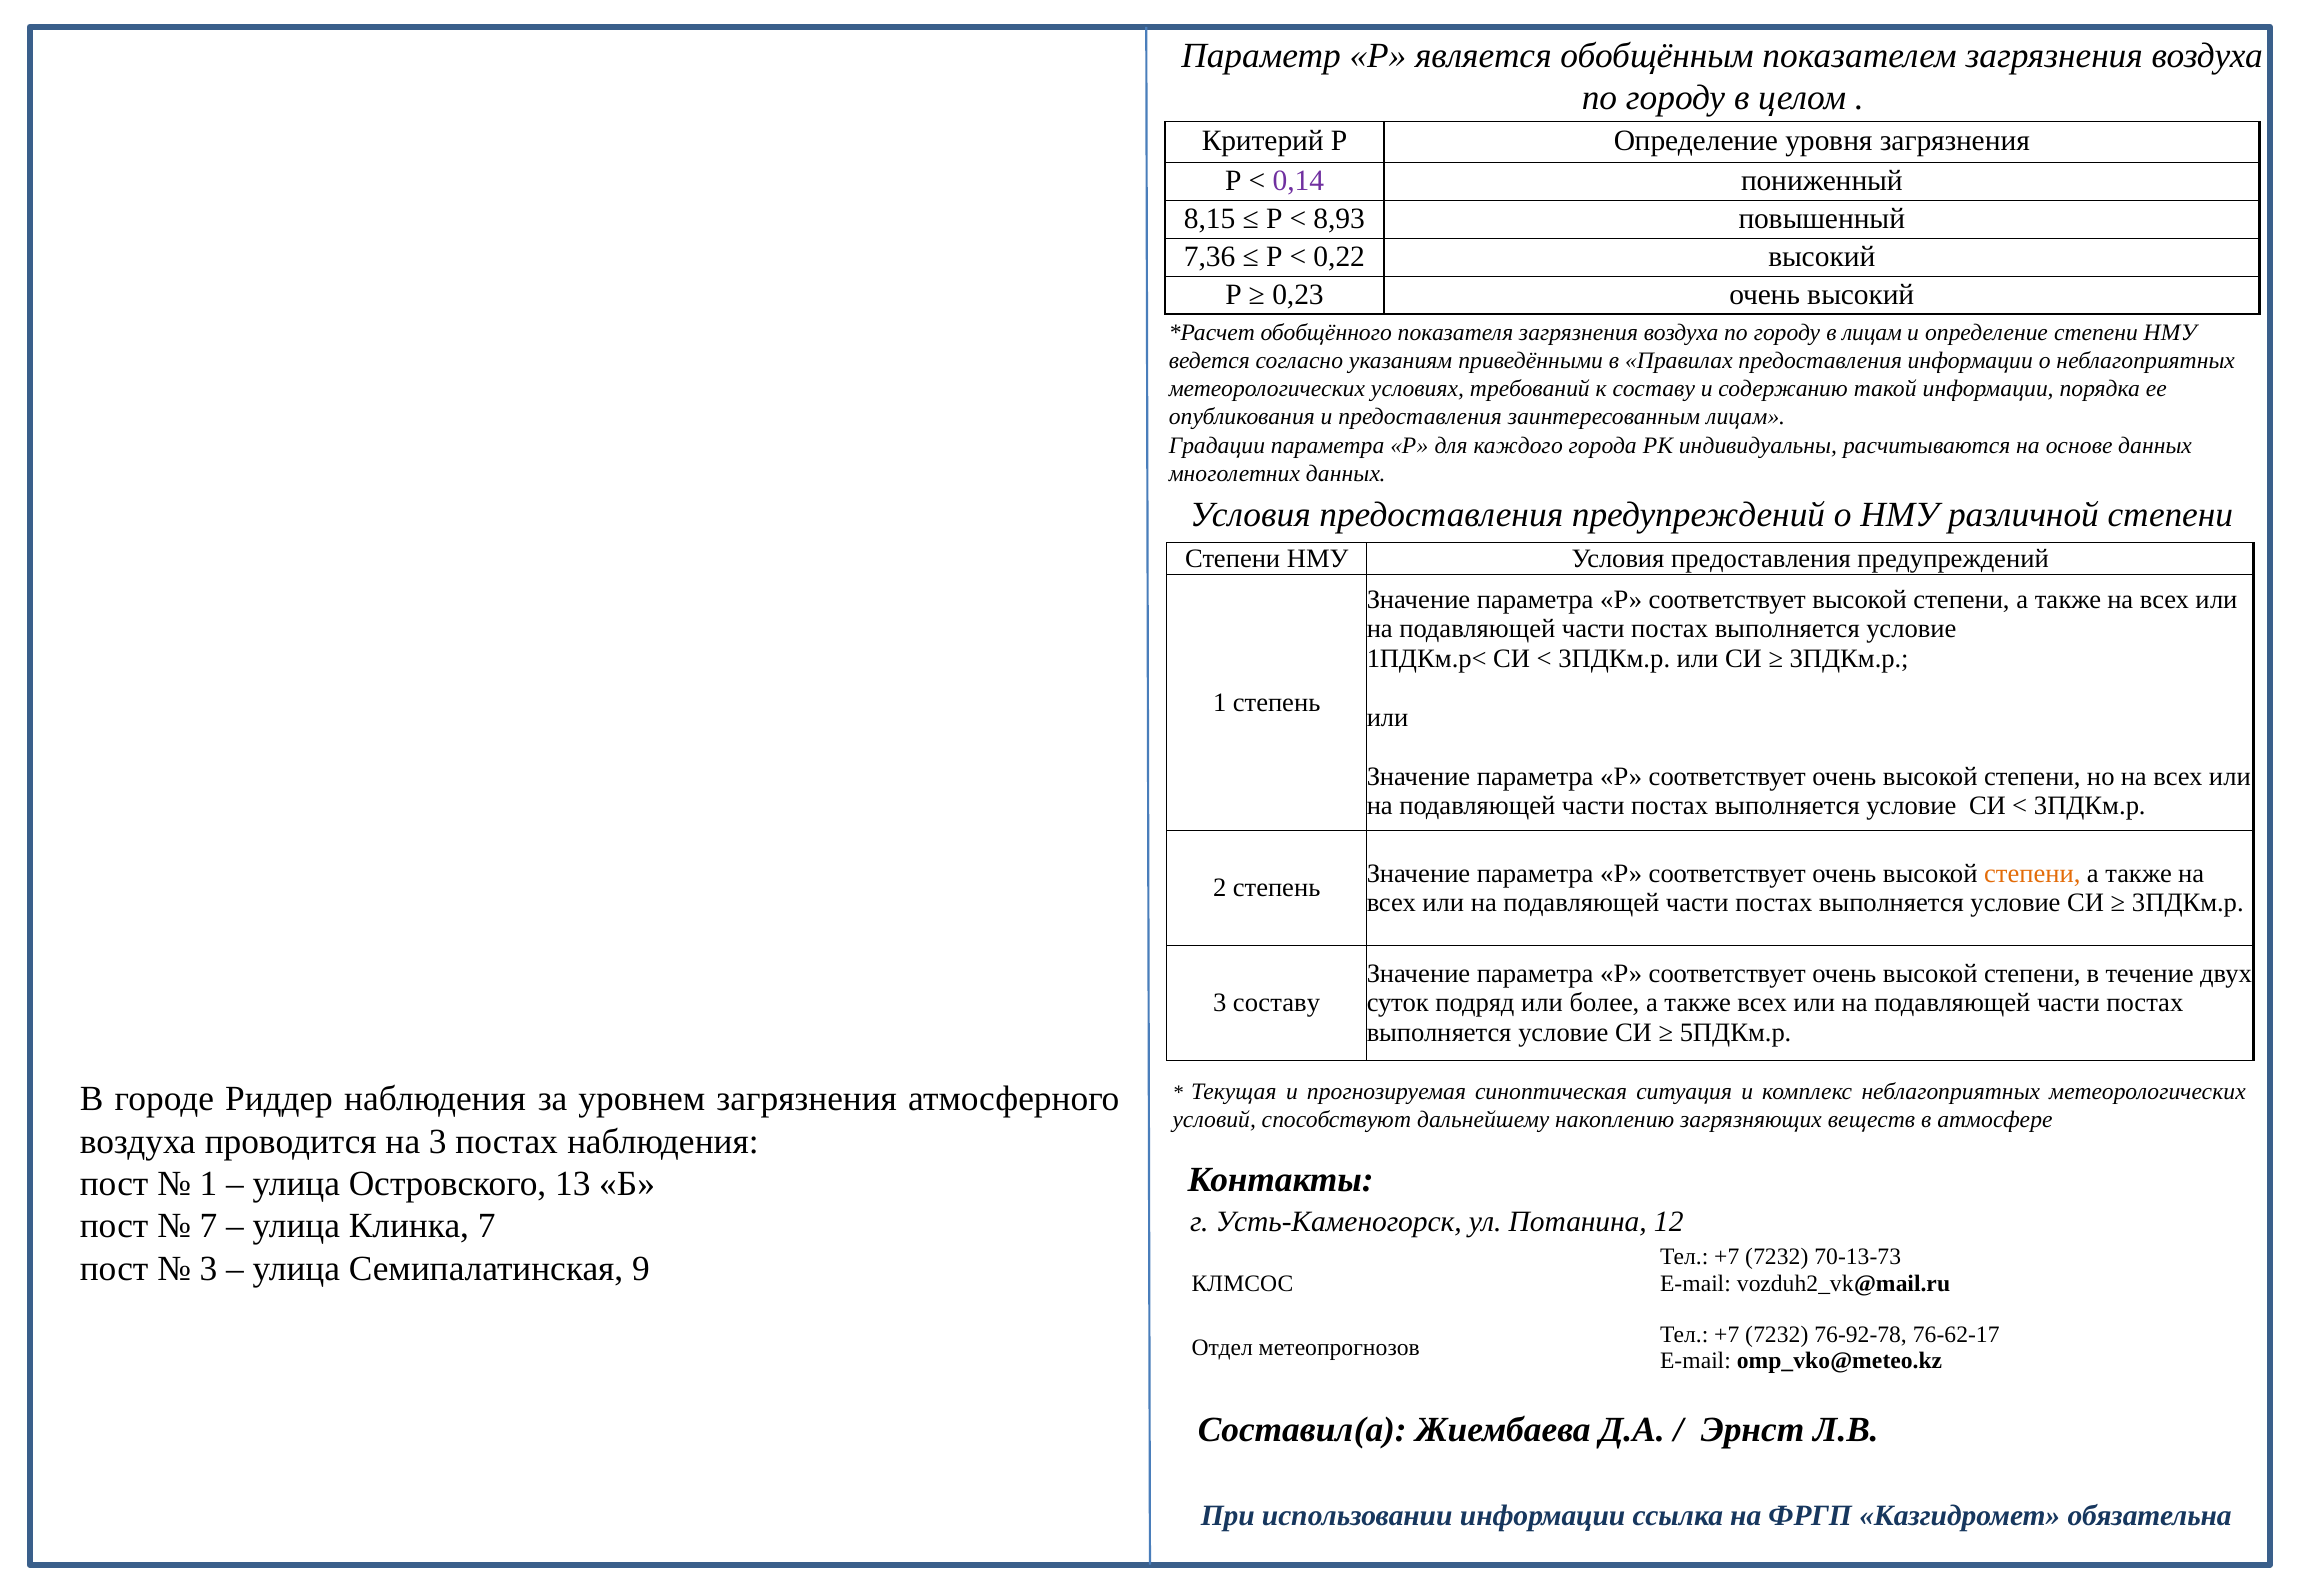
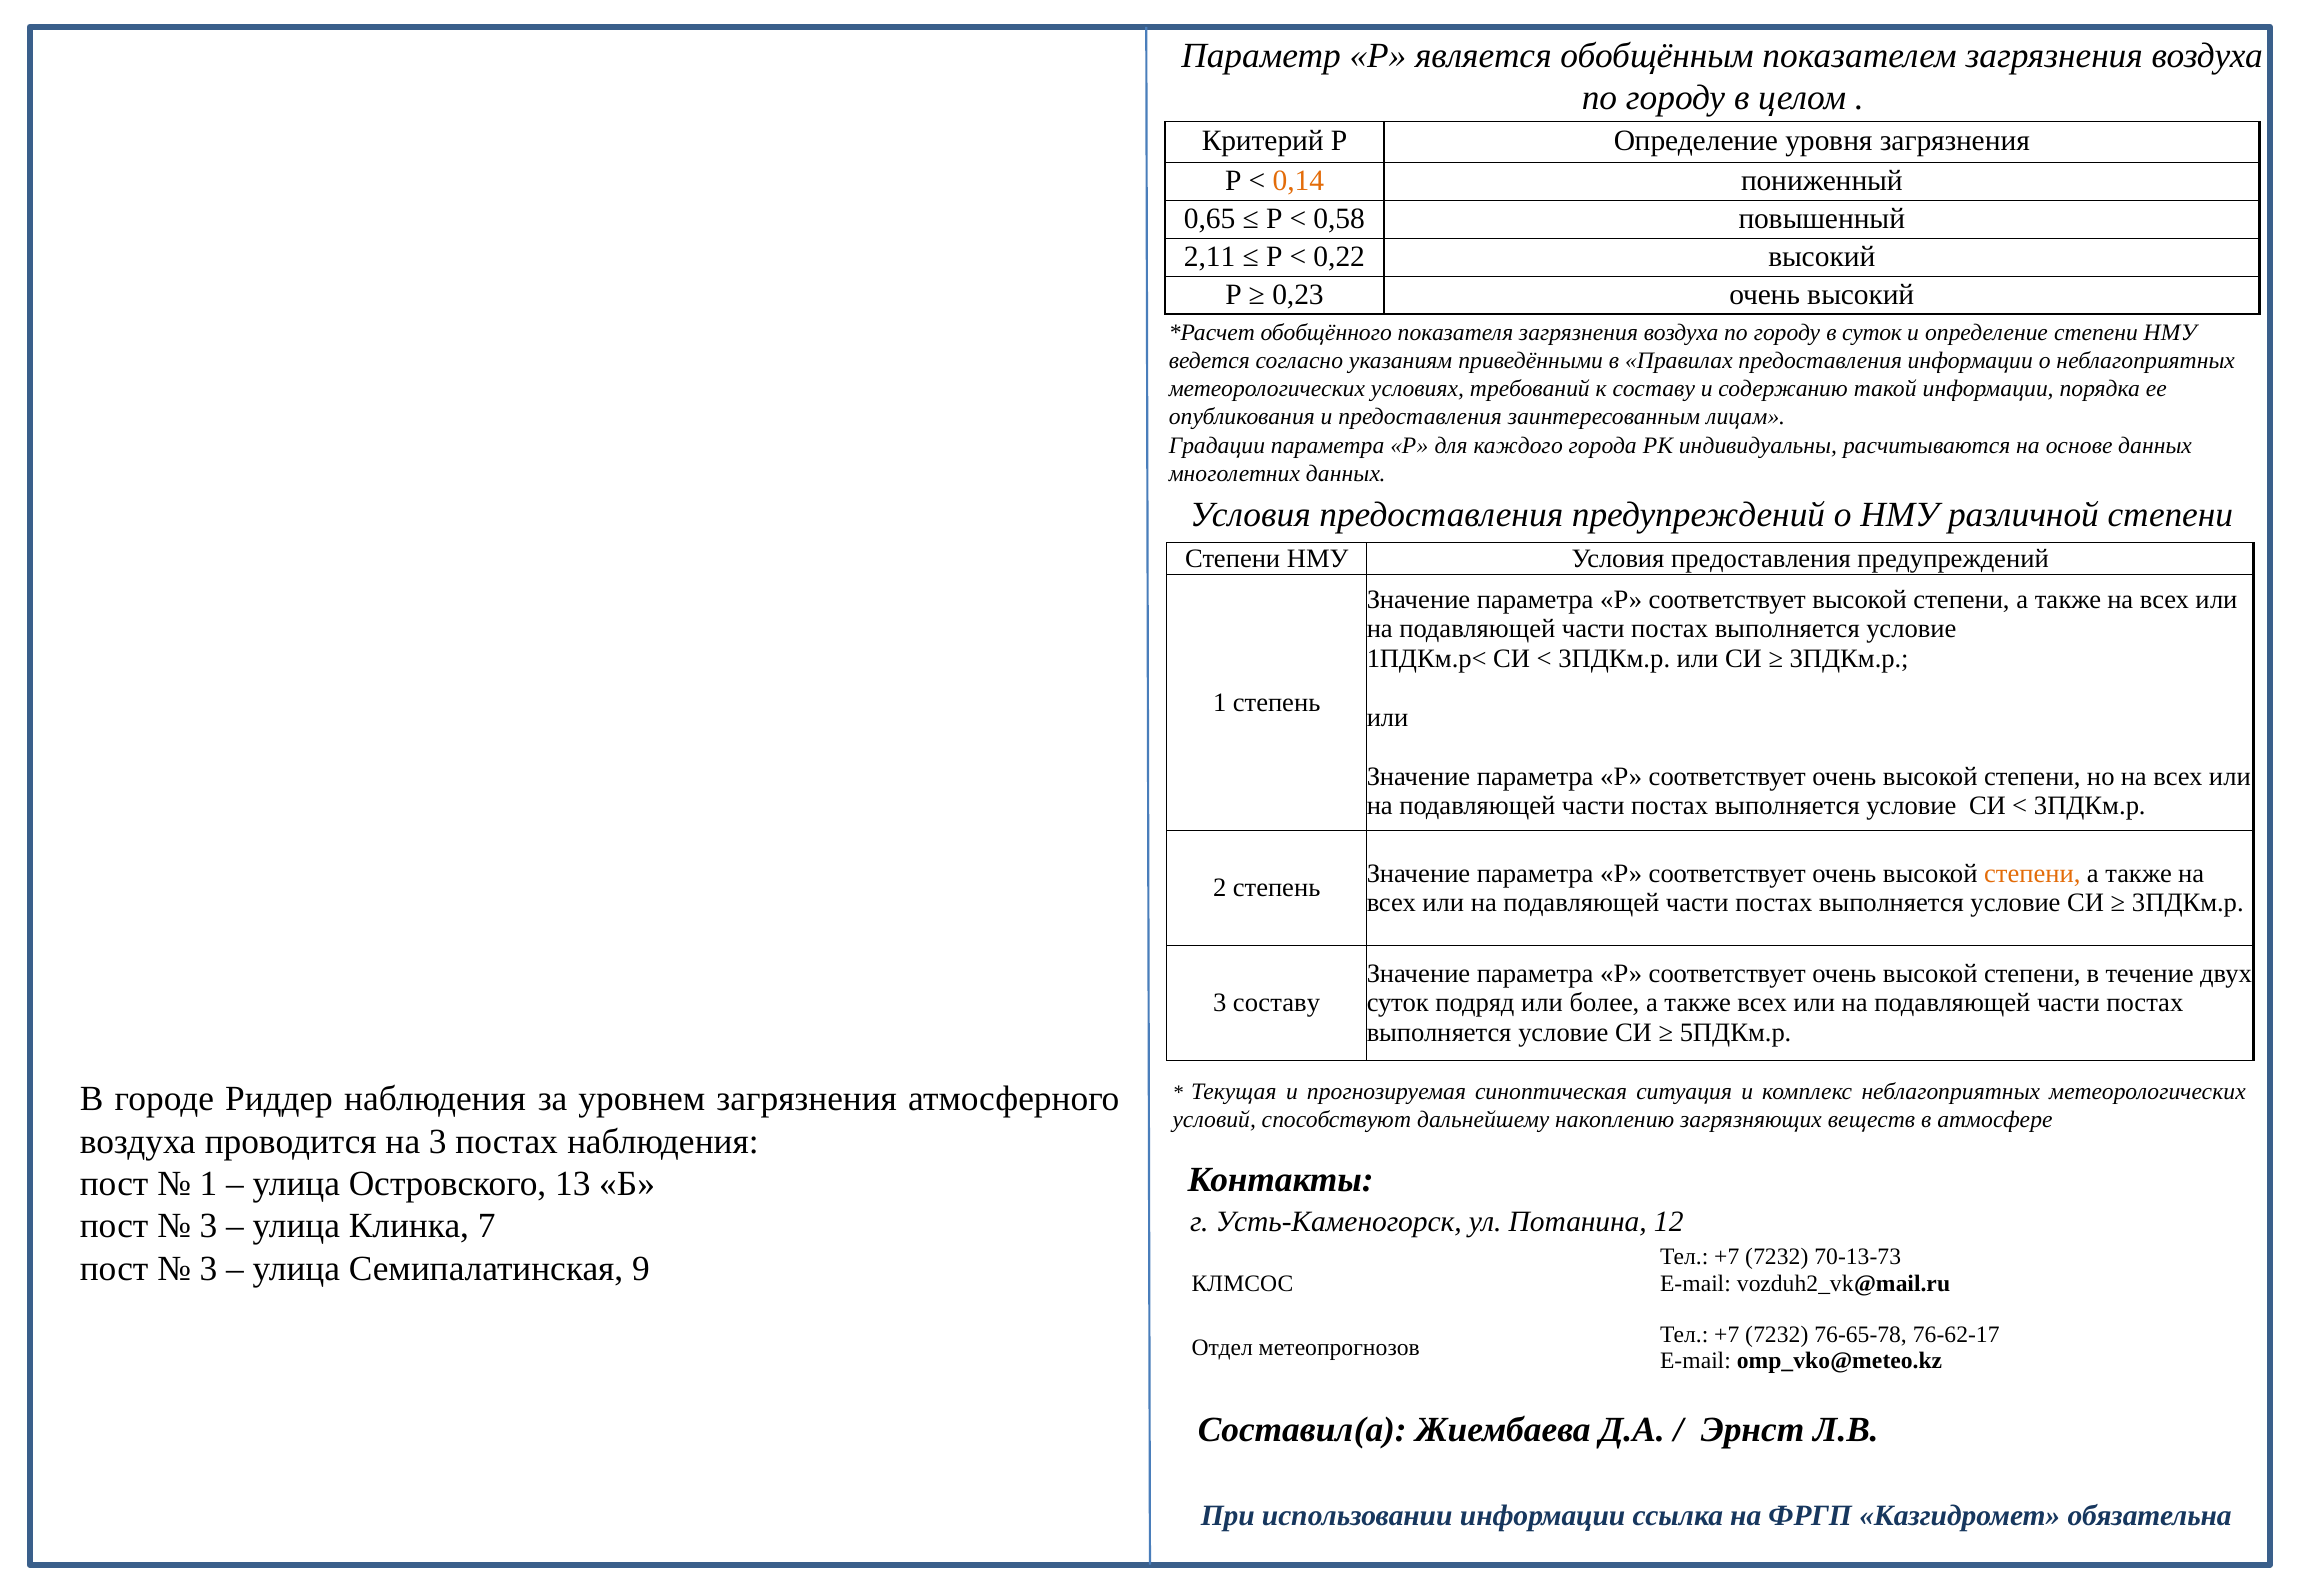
0,14 colour: purple -> orange
8,15: 8,15 -> 0,65
8,93: 8,93 -> 0,58
7,36: 7,36 -> 2,11
в лицам: лицам -> суток
7 at (209, 1227): 7 -> 3
76-92-78: 76-92-78 -> 76-65-78
